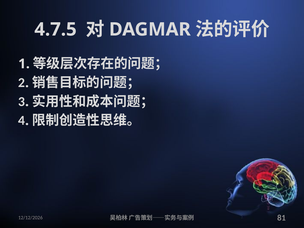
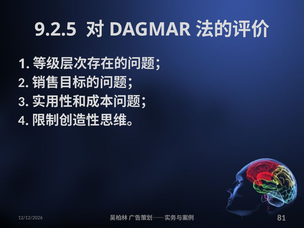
4.7.5: 4.7.5 -> 9.2.5
